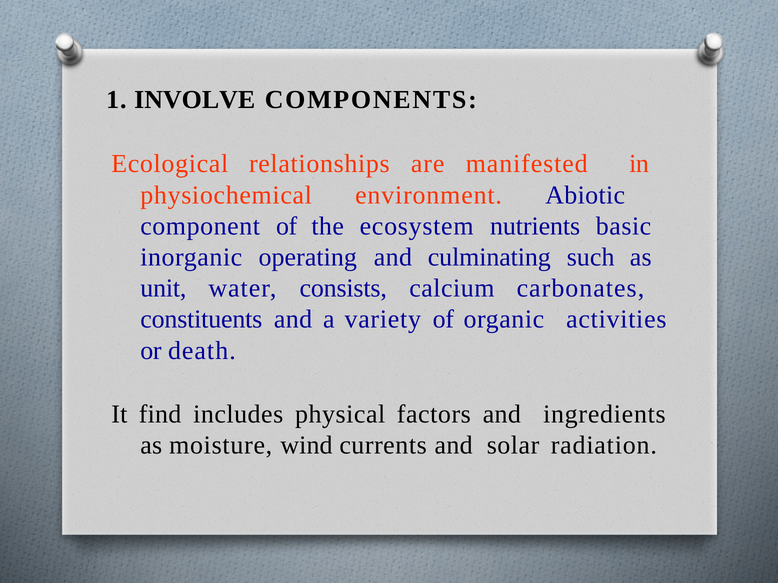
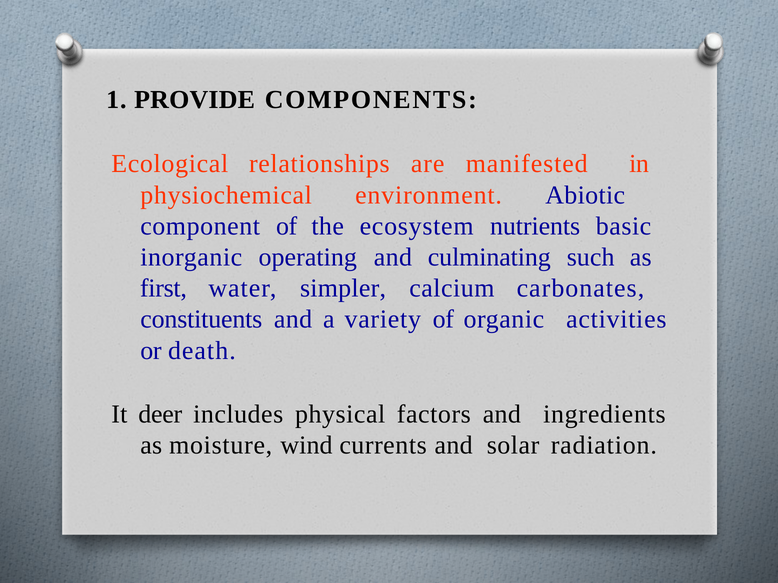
INVOLVE: INVOLVE -> PROVIDE
unit: unit -> first
consists: consists -> simpler
find: find -> deer
